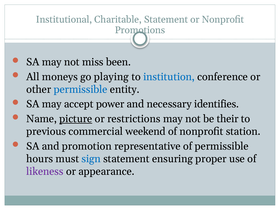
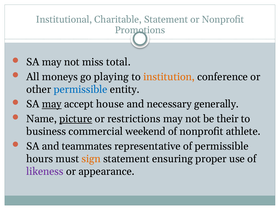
been: been -> total
institution colour: blue -> orange
may at (52, 104) underline: none -> present
power: power -> house
identifies: identifies -> generally
previous: previous -> business
station: station -> athlete
promotion: promotion -> teammates
sign colour: blue -> orange
